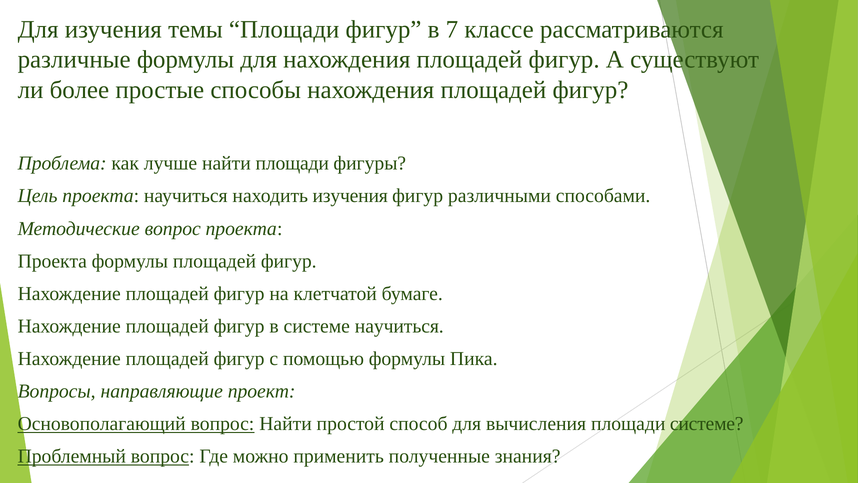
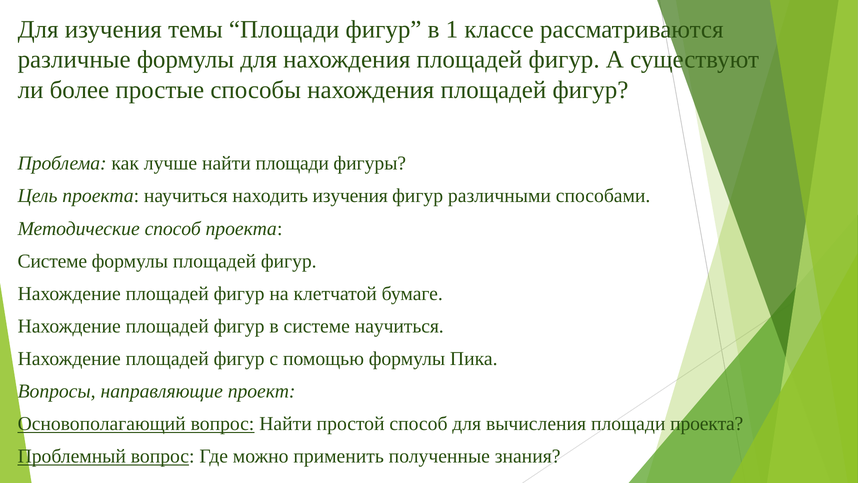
7: 7 -> 1
Методические вопрос: вопрос -> способ
Проекта at (52, 261): Проекта -> Системе
площади системе: системе -> проекта
